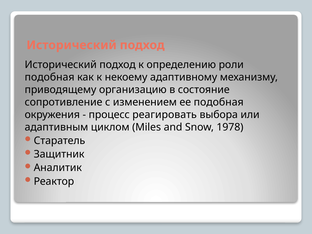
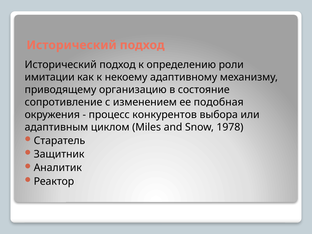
подобная at (50, 77): подобная -> имитации
реагировать: реагировать -> конкурентов
